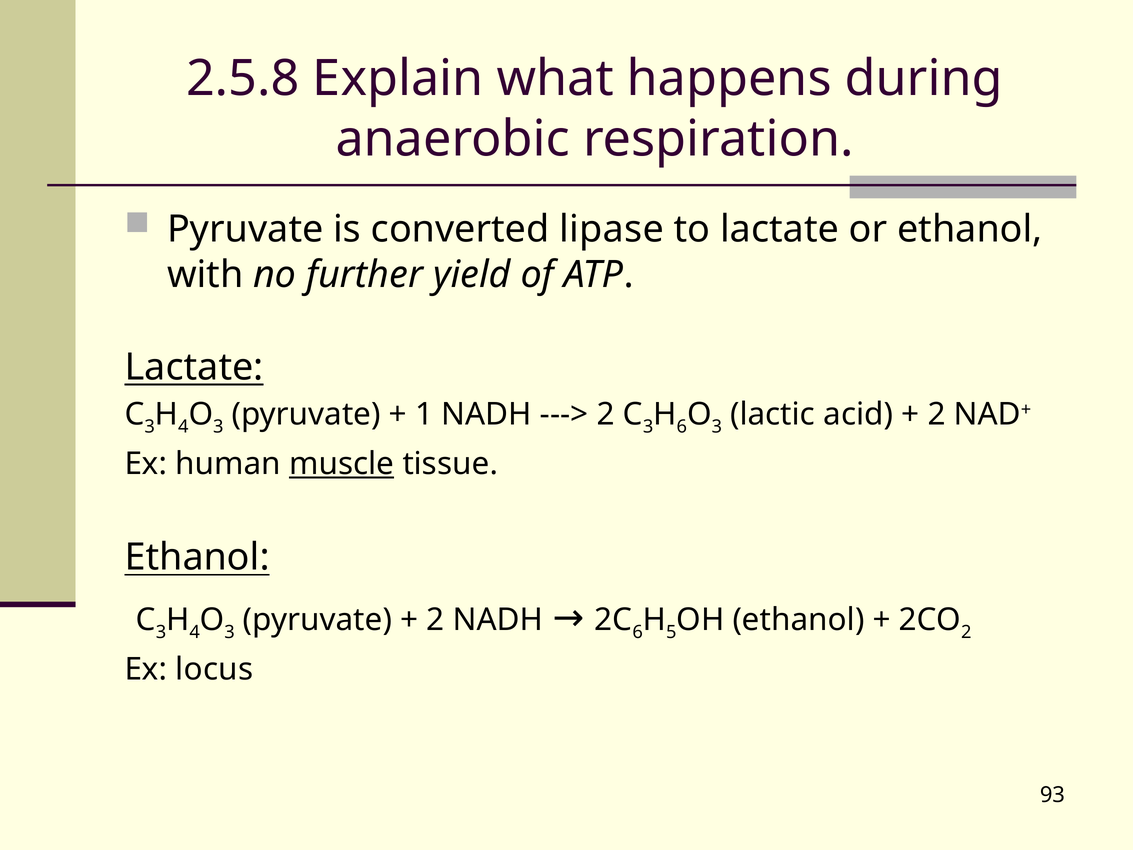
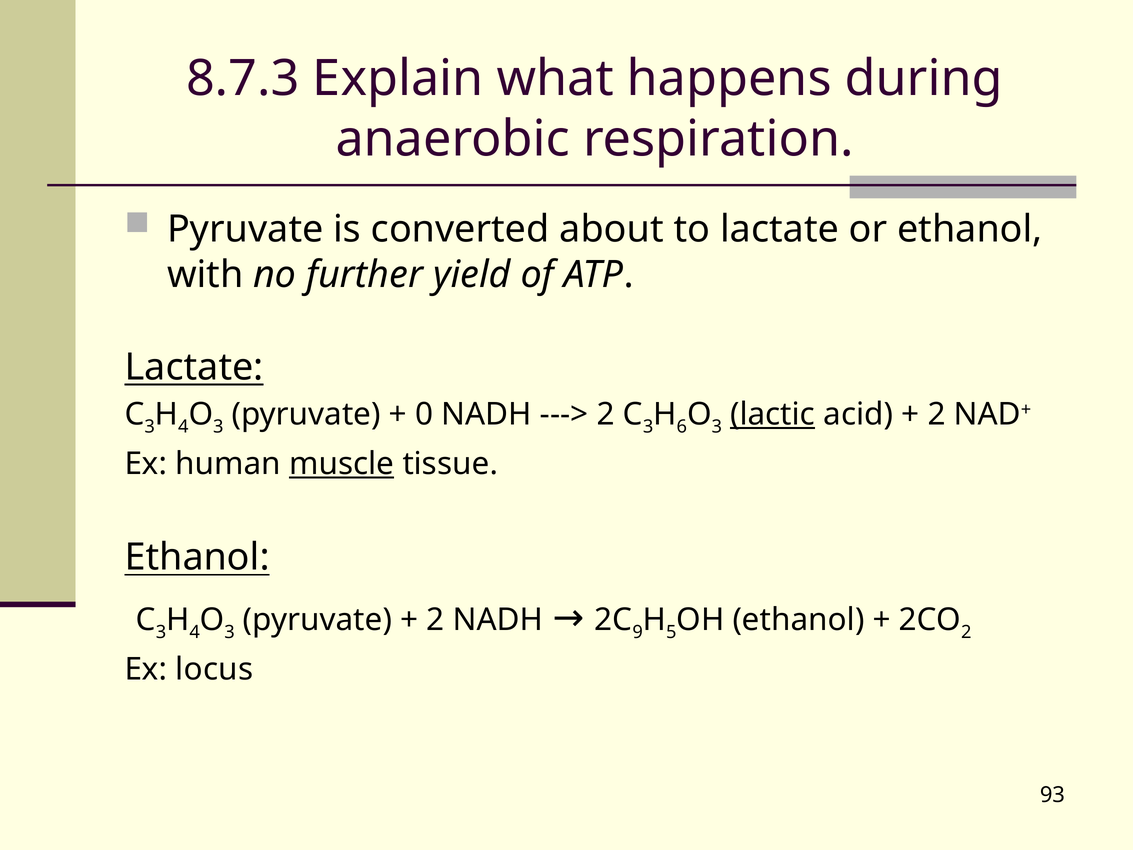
2.5.8: 2.5.8 -> 8.7.3
lipase: lipase -> about
1: 1 -> 0
lactic underline: none -> present
6 at (638, 632): 6 -> 9
